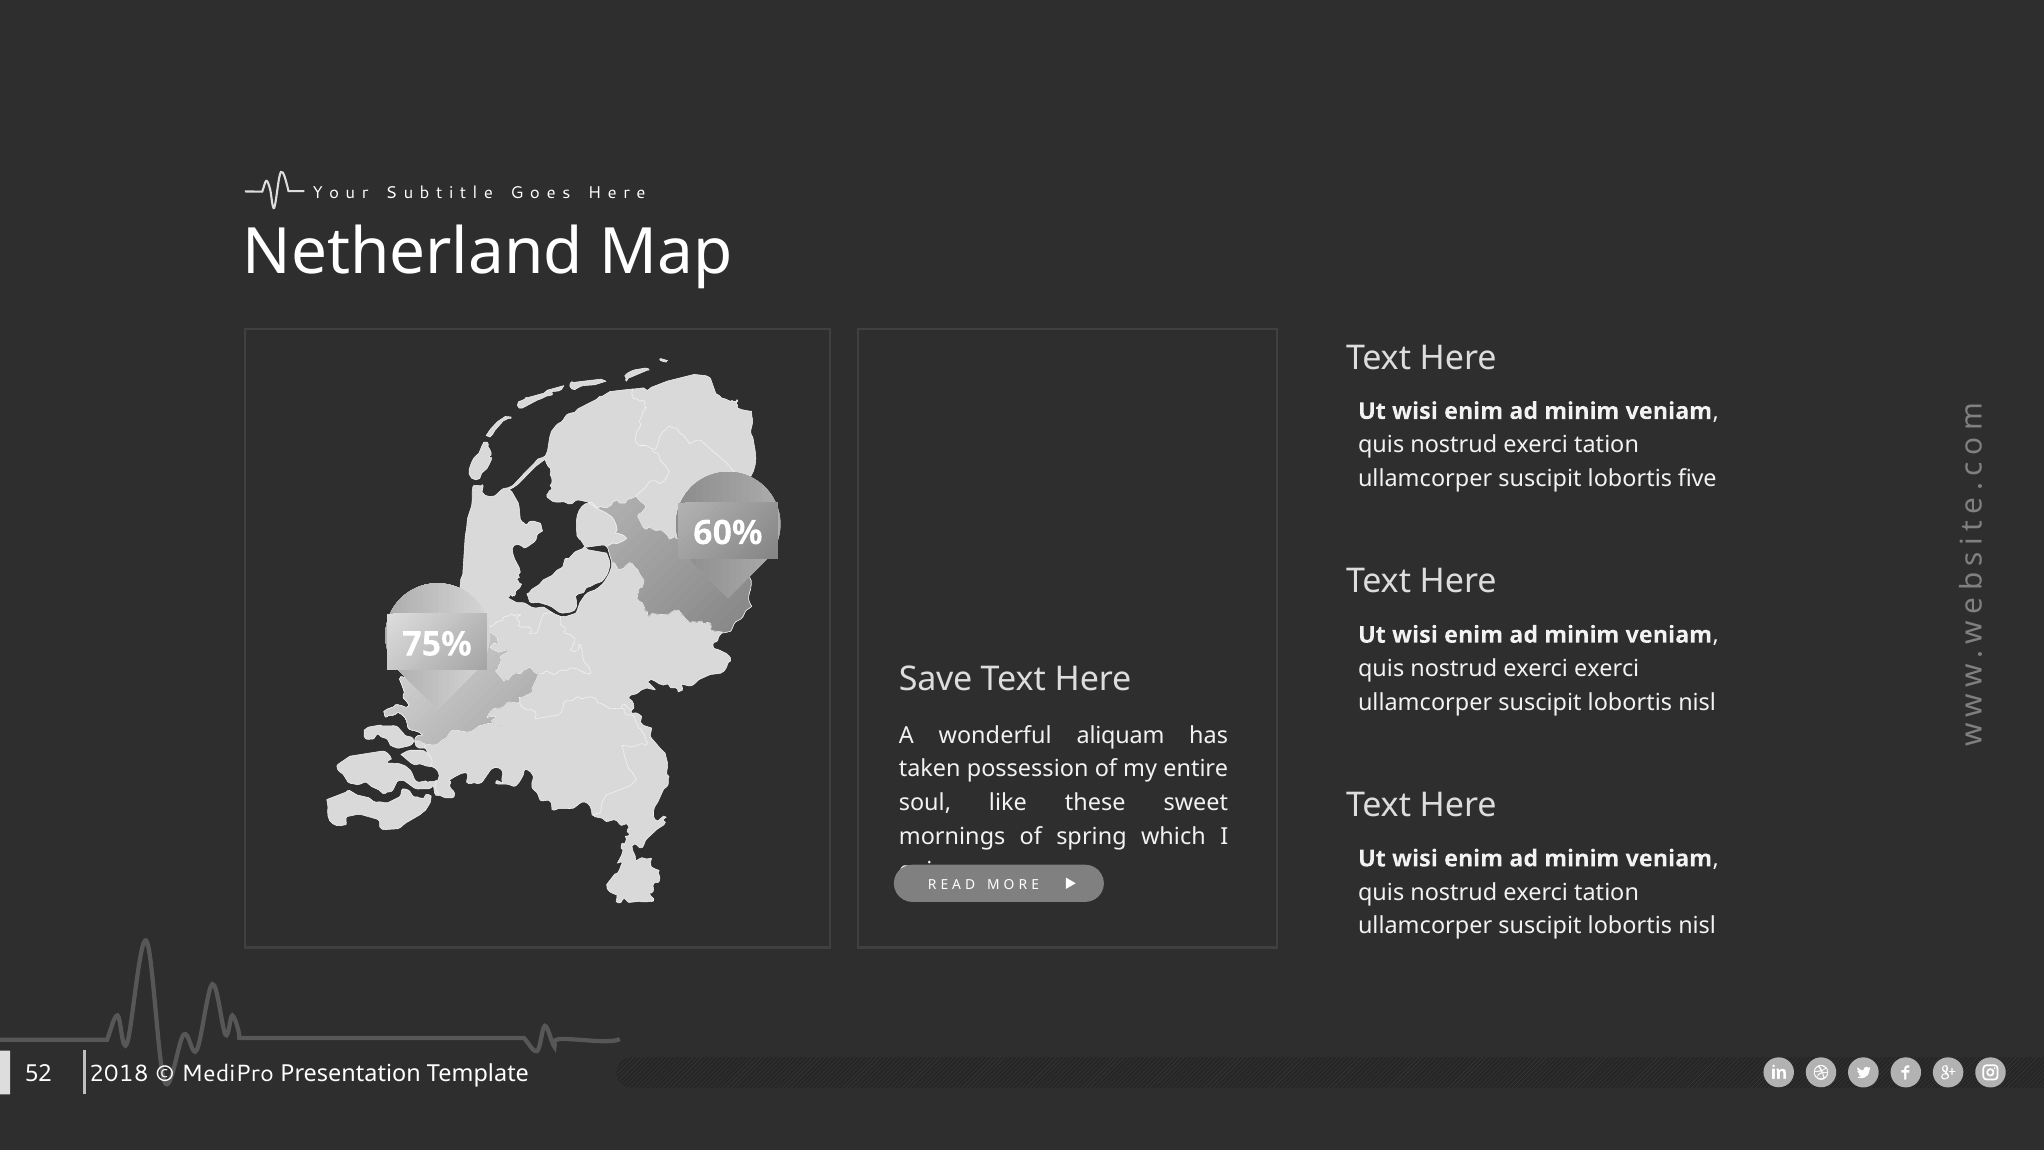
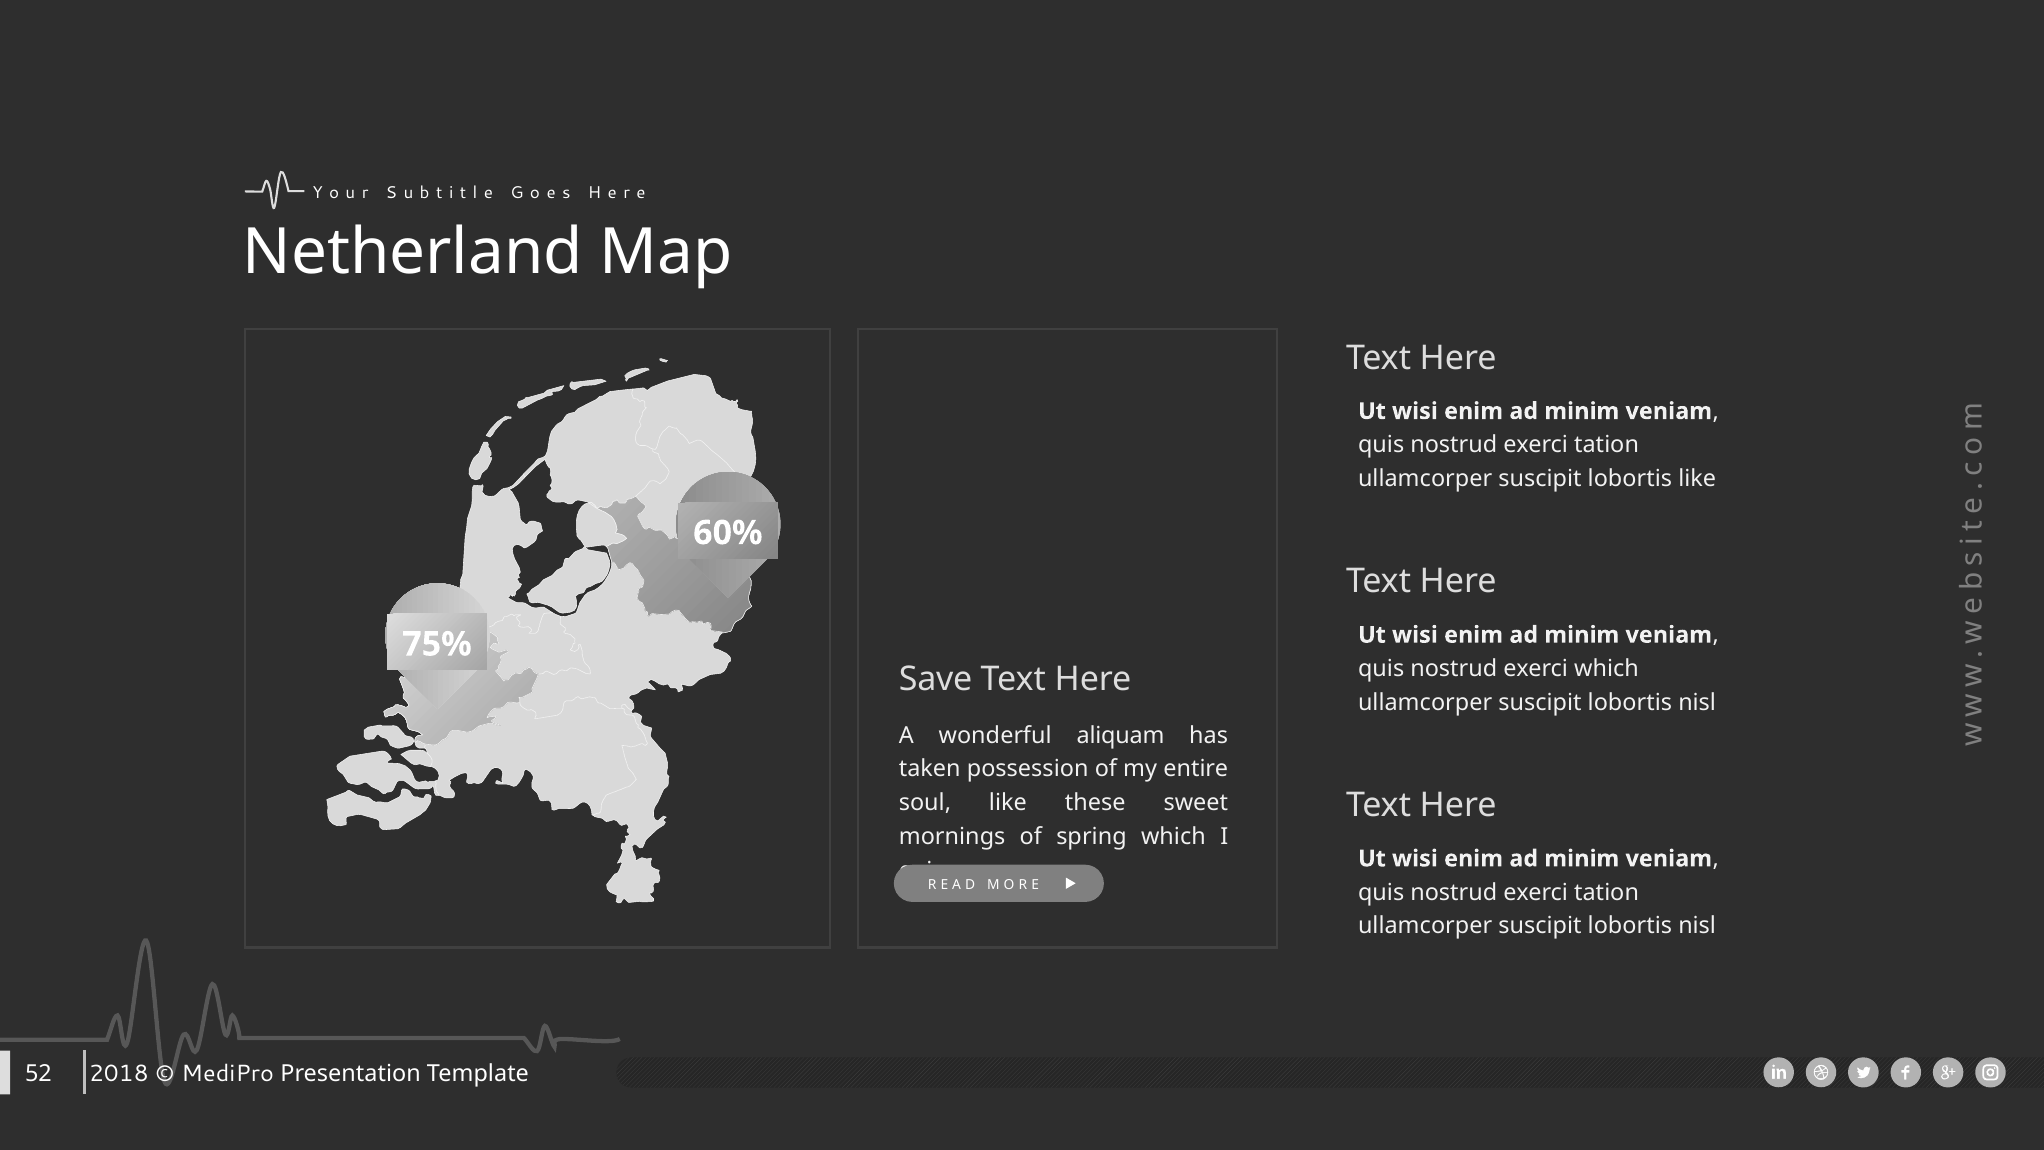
lobortis five: five -> like
exerci exerci: exerci -> which
